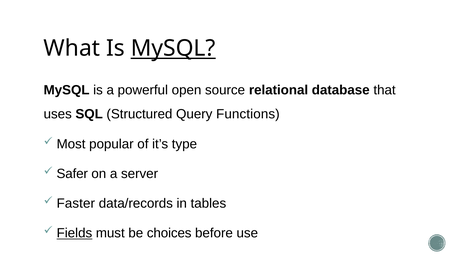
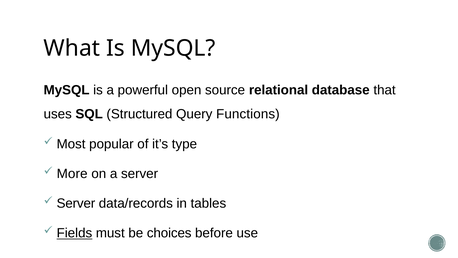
MySQL at (173, 48) underline: present -> none
Safer: Safer -> More
Faster at (76, 203): Faster -> Server
